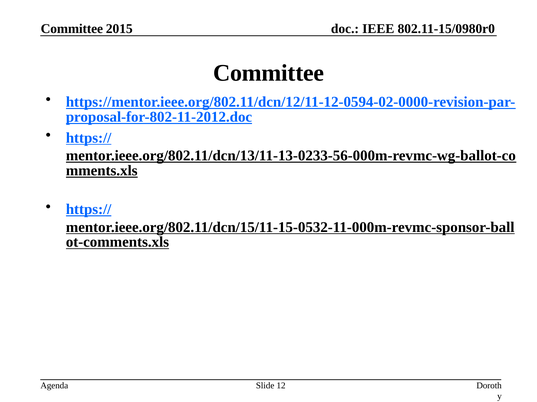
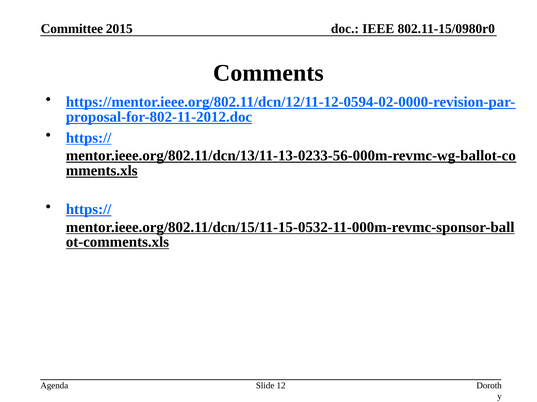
Committee at (269, 73): Committee -> Comments
